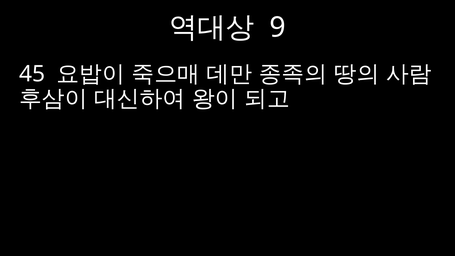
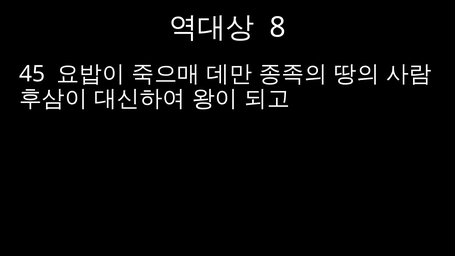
9: 9 -> 8
